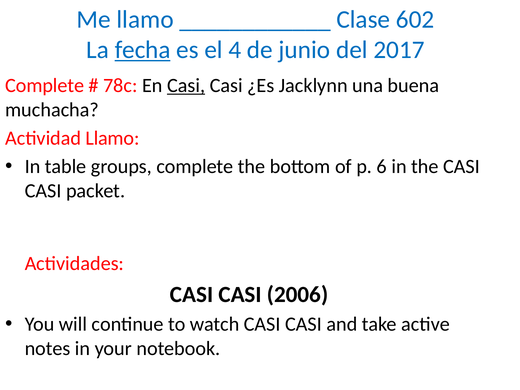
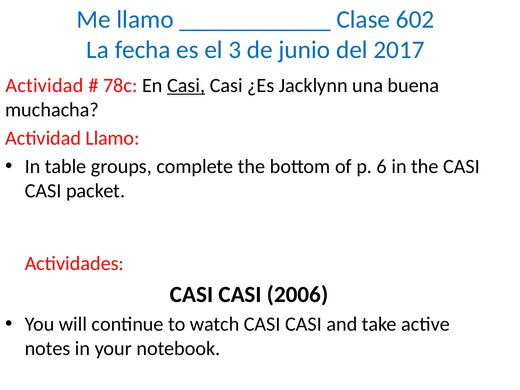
fecha underline: present -> none
4: 4 -> 3
Complete at (45, 85): Complete -> Actividad
